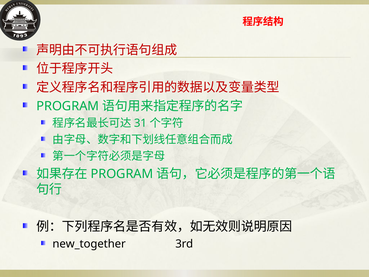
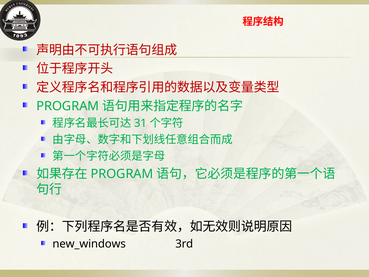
new_together: new_together -> new_windows
